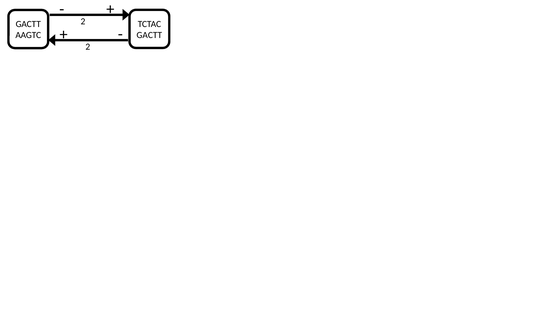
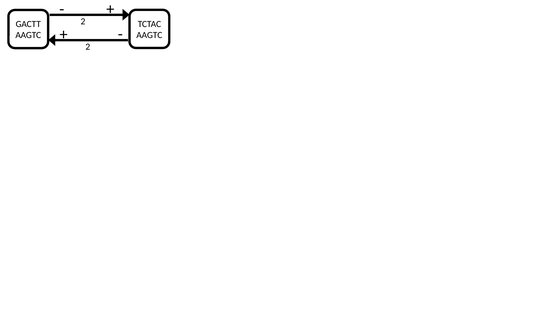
GACTT at (149, 35): GACTT -> AAGTC
